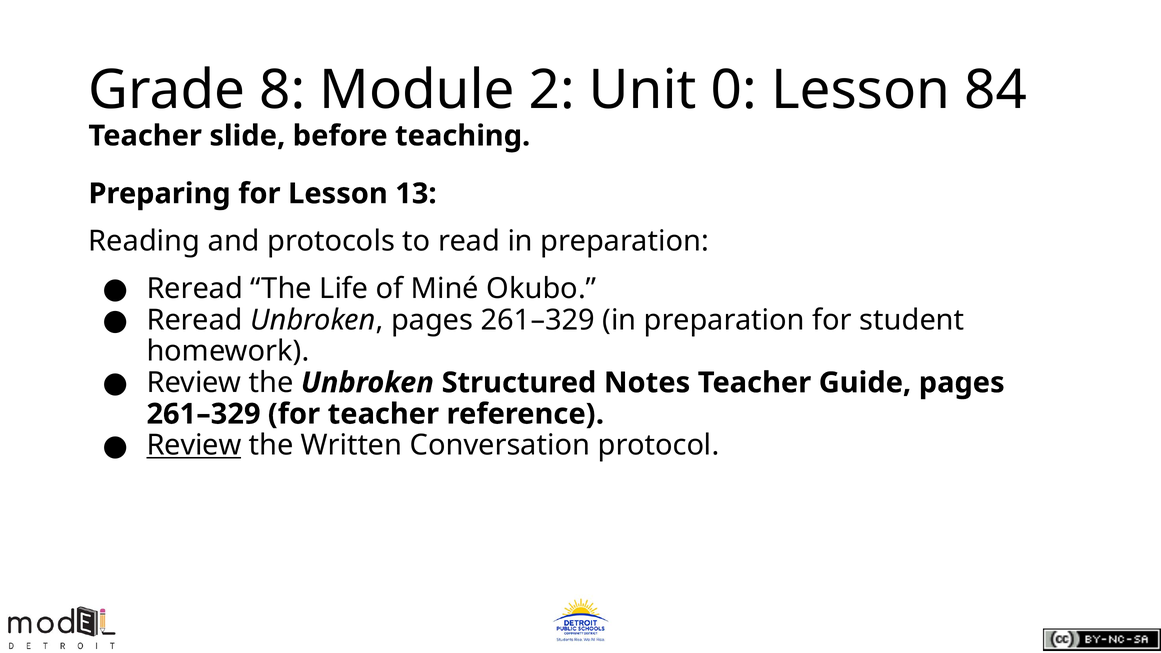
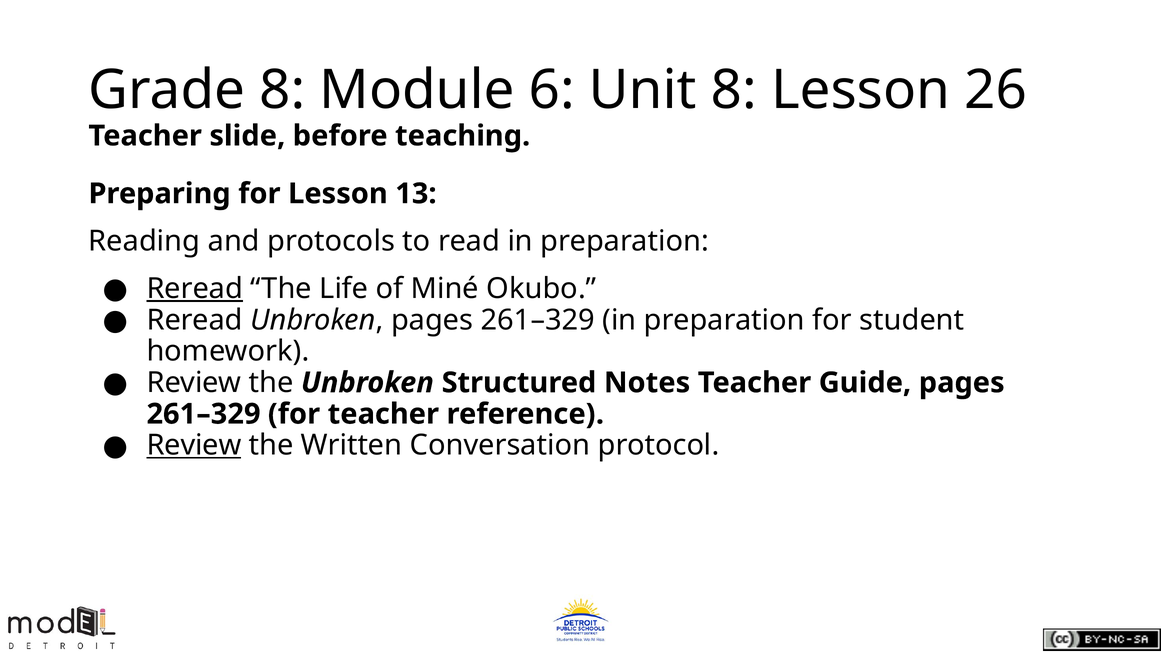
2: 2 -> 6
Unit 0: 0 -> 8
84: 84 -> 26
Reread at (195, 289) underline: none -> present
